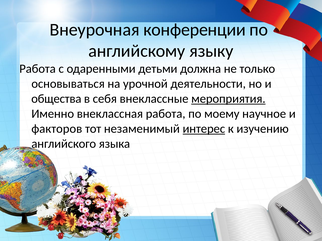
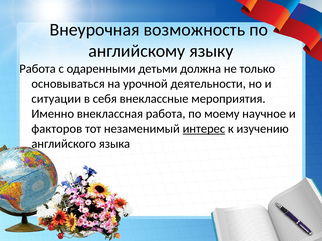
конференции: конференции -> возможность
общества: общества -> ситуации
мероприятия underline: present -> none
